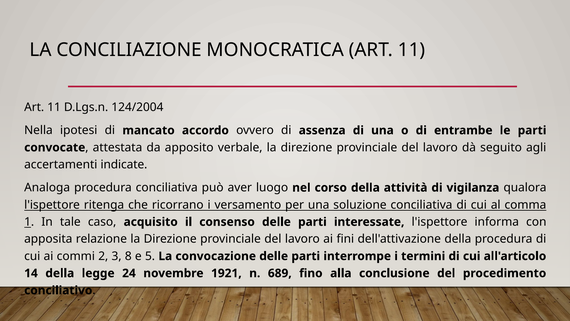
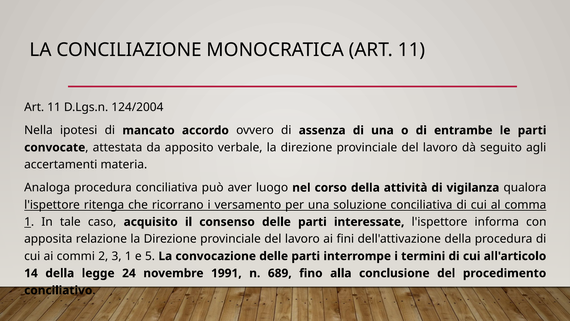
indicate: indicate -> materia
3 8: 8 -> 1
1921: 1921 -> 1991
